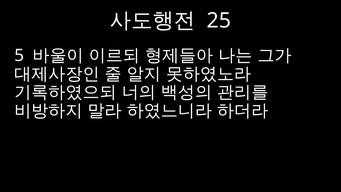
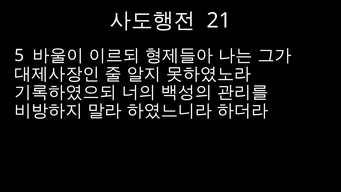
25: 25 -> 21
